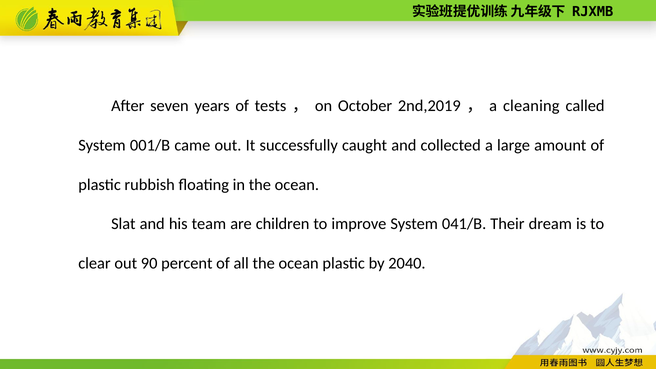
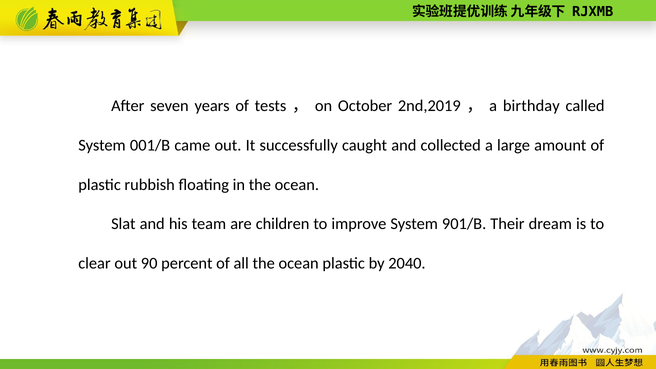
cleaning: cleaning -> birthday
041/B: 041/B -> 901/B
